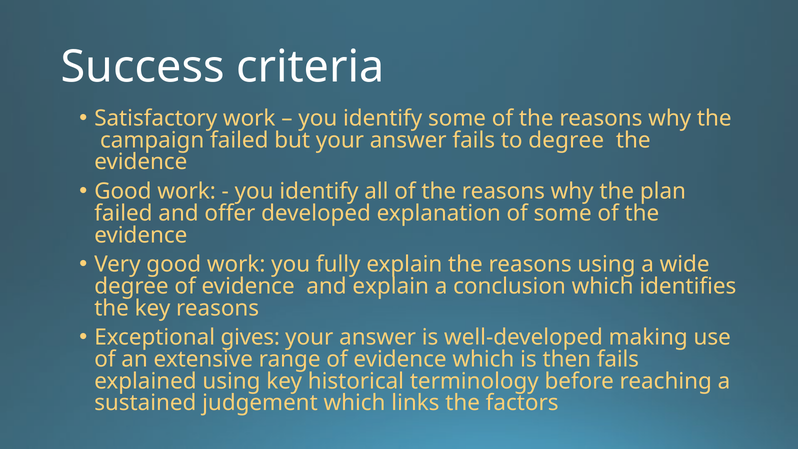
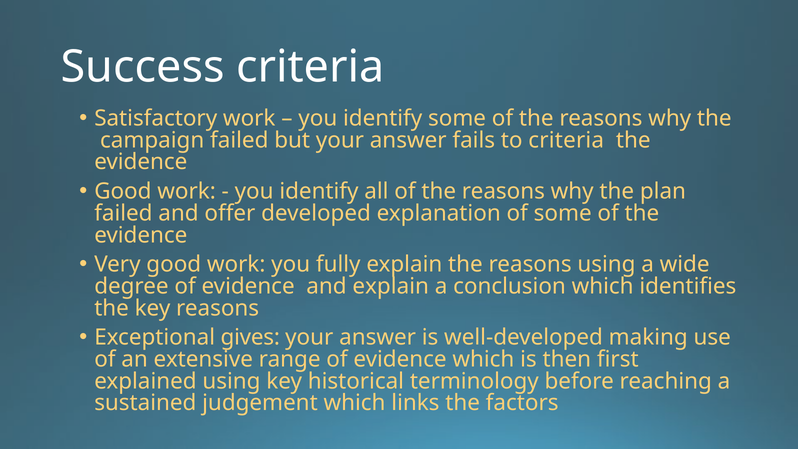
to degree: degree -> criteria
then fails: fails -> first
